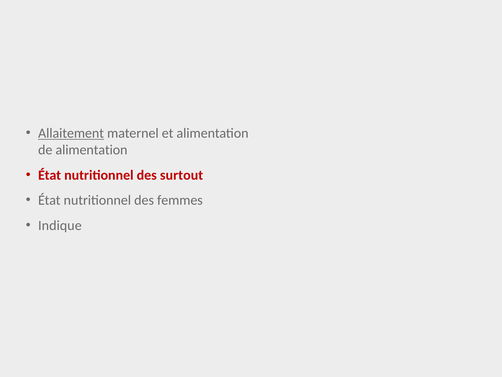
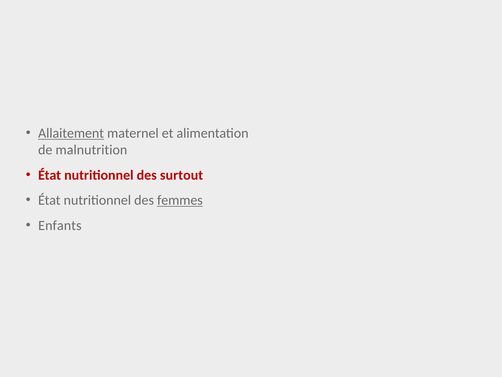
de alimentation: alimentation -> malnutrition
femmes underline: none -> present
Indique: Indique -> Enfants
